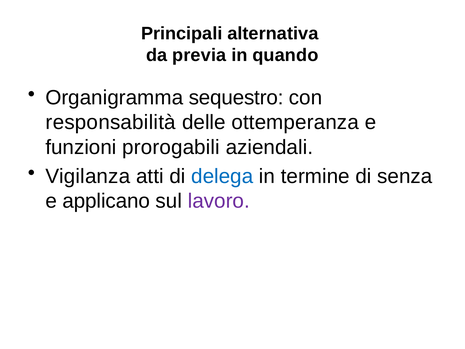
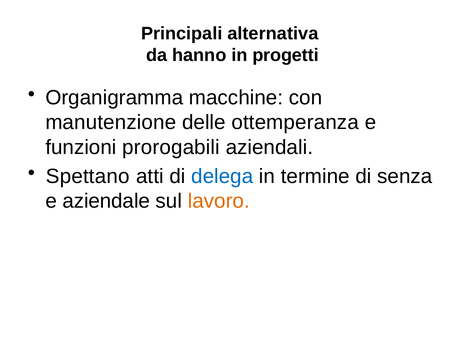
previa: previa -> hanno
quando: quando -> progetti
sequestro: sequestro -> macchine
responsabilità: responsabilità -> manutenzione
Vigilanza: Vigilanza -> Spettano
applicano: applicano -> aziendale
lavoro colour: purple -> orange
